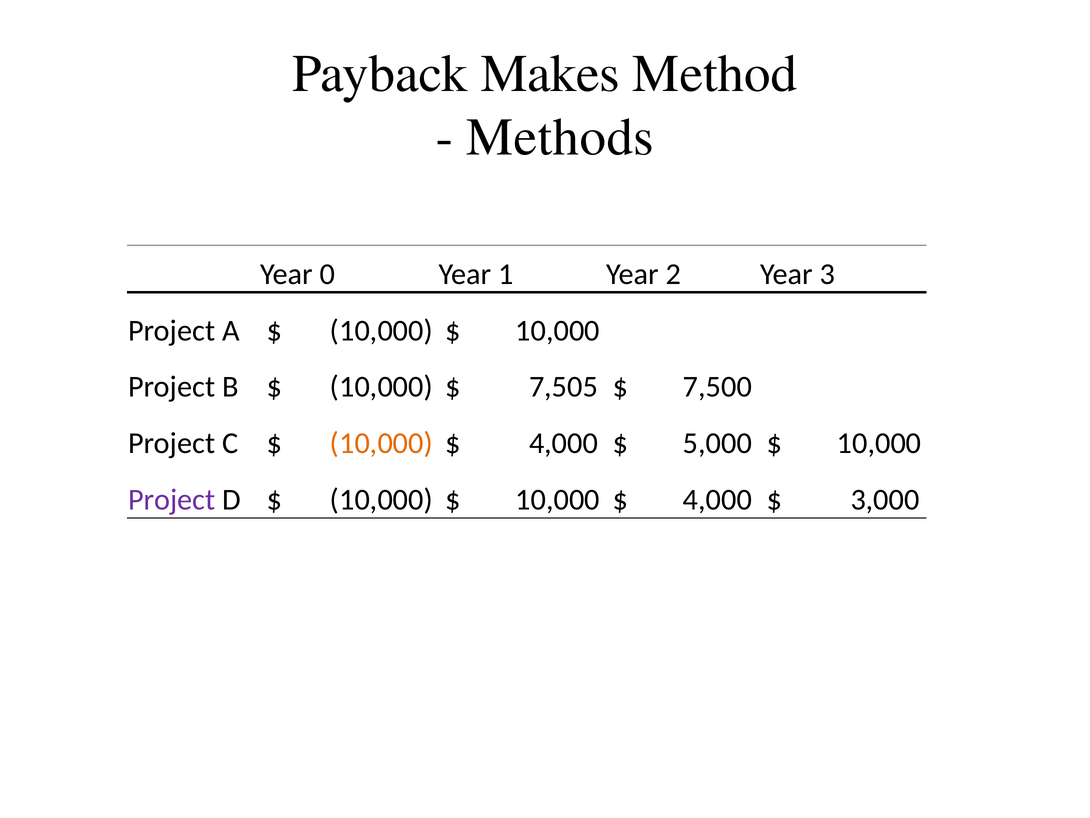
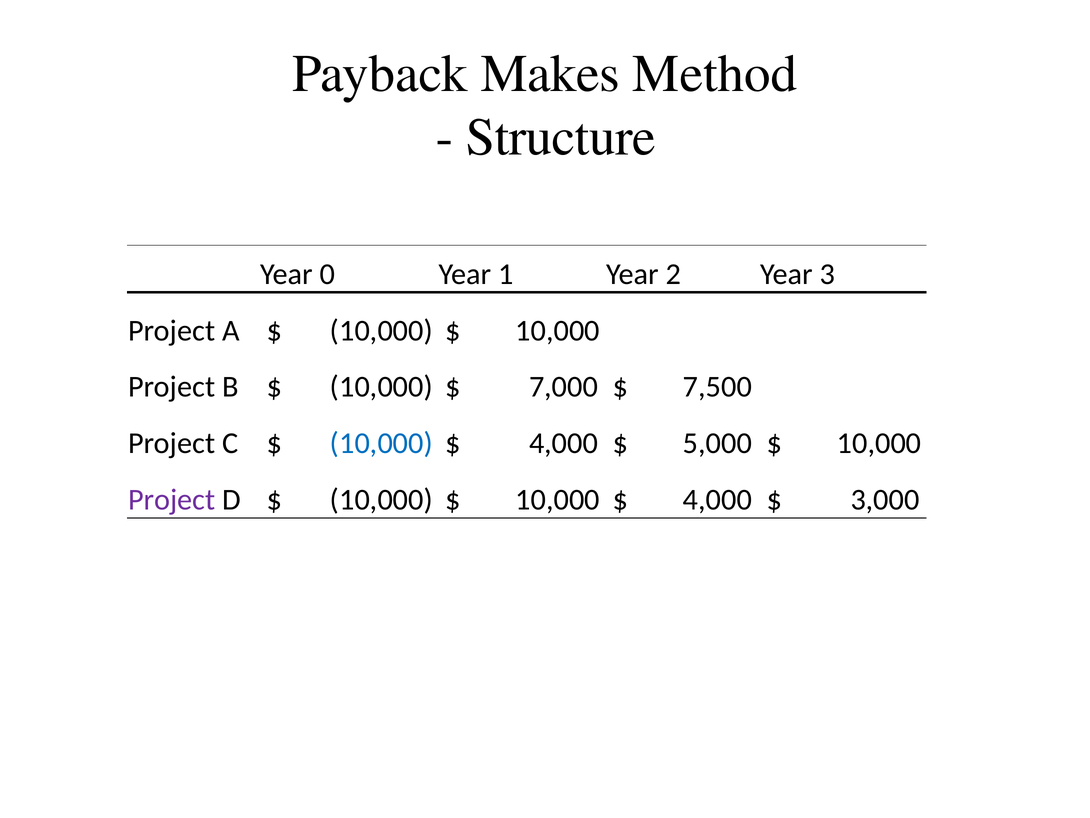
Methods: Methods -> Structure
7,505: 7,505 -> 7,000
10,000 at (381, 443) colour: orange -> blue
